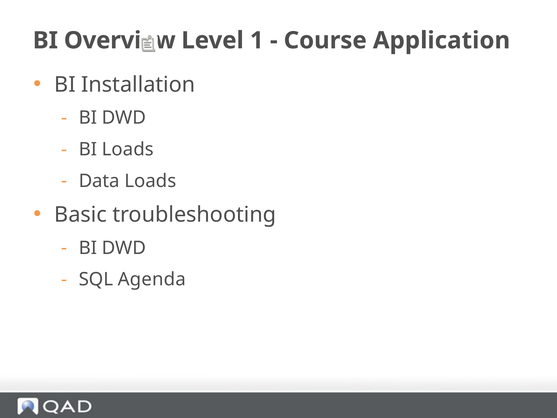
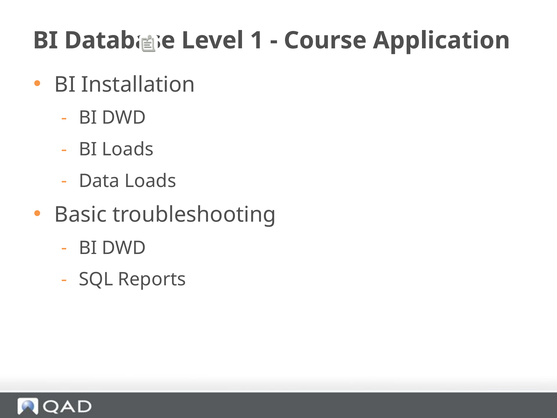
Overview: Overview -> Database
Agenda: Agenda -> Reports
